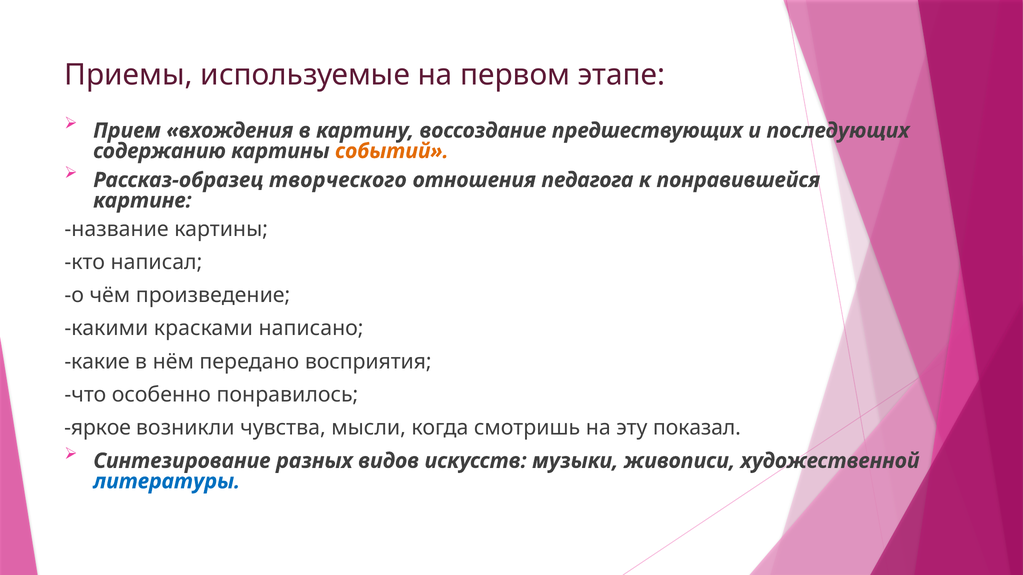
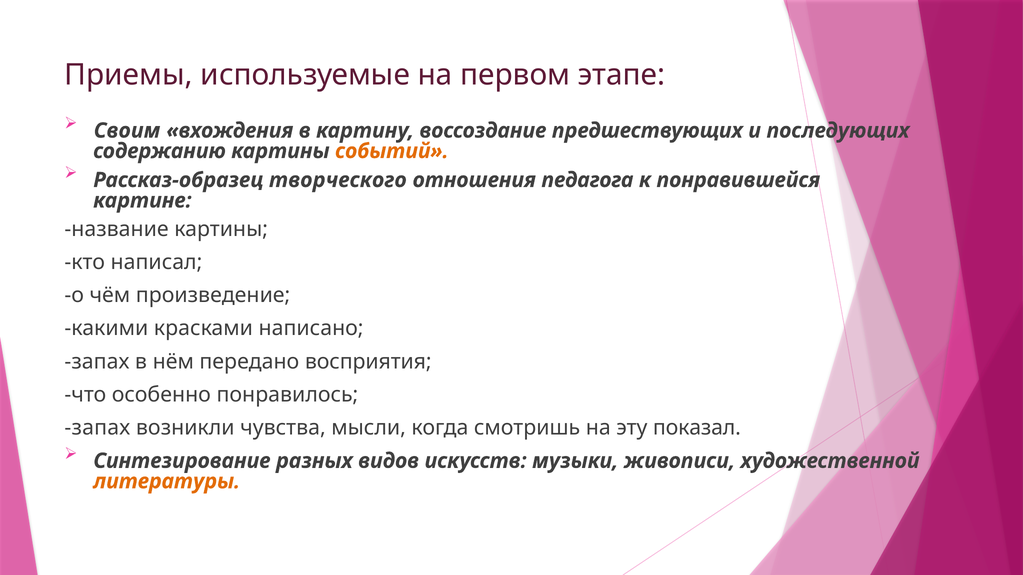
Прием: Прием -> Своим
какие at (97, 362): какие -> запах
яркое at (98, 428): яркое -> запах
литературы colour: blue -> orange
